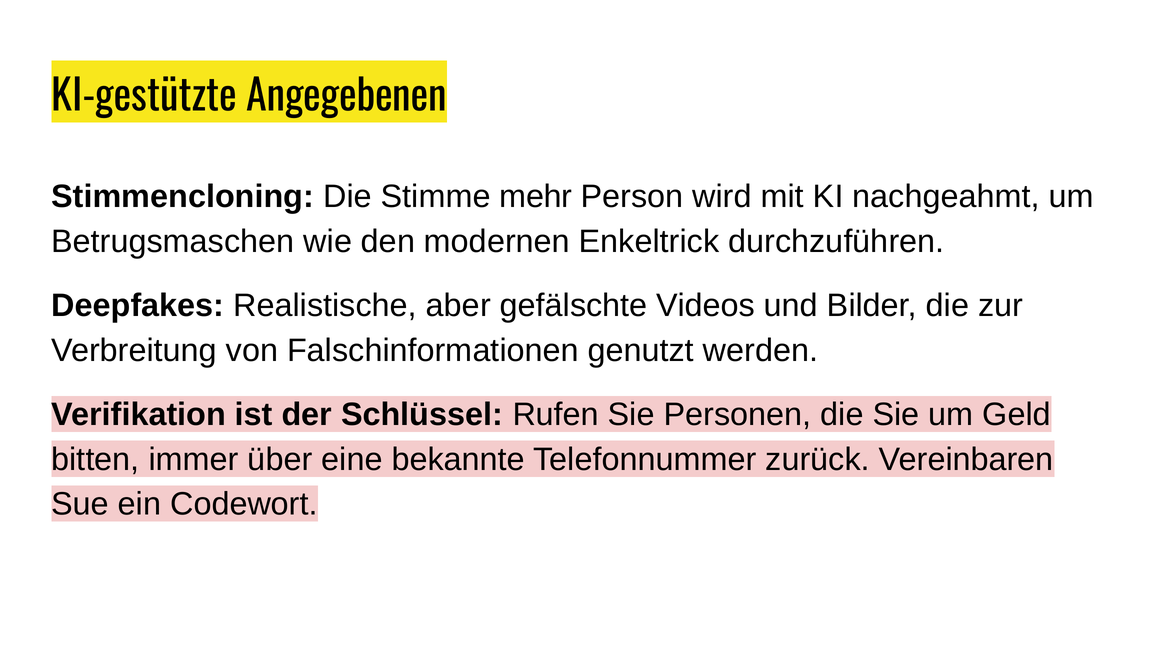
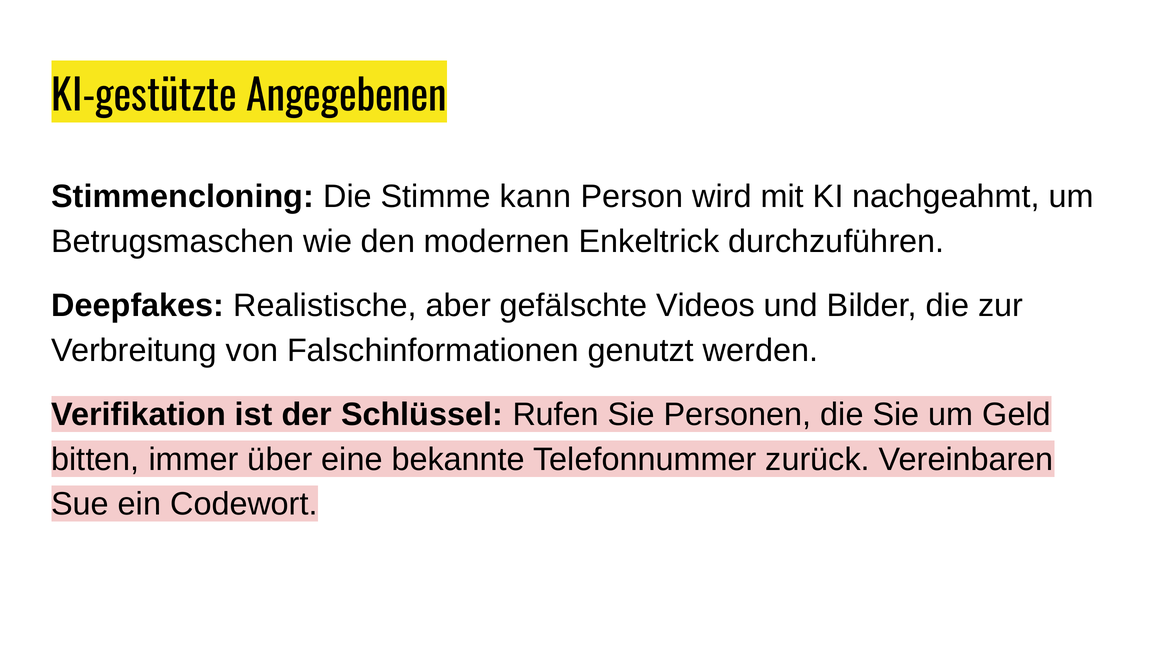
mehr: mehr -> kann
